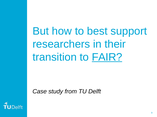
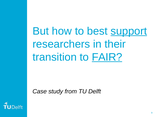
support underline: none -> present
